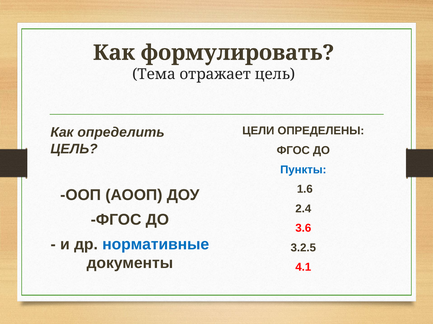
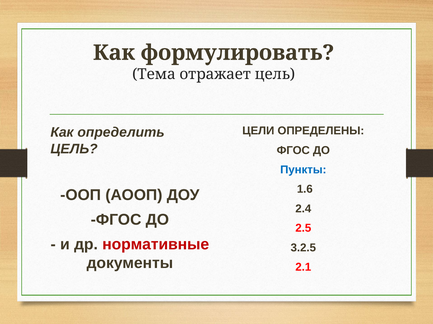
3.6: 3.6 -> 2.5
нормативные colour: blue -> red
4.1: 4.1 -> 2.1
